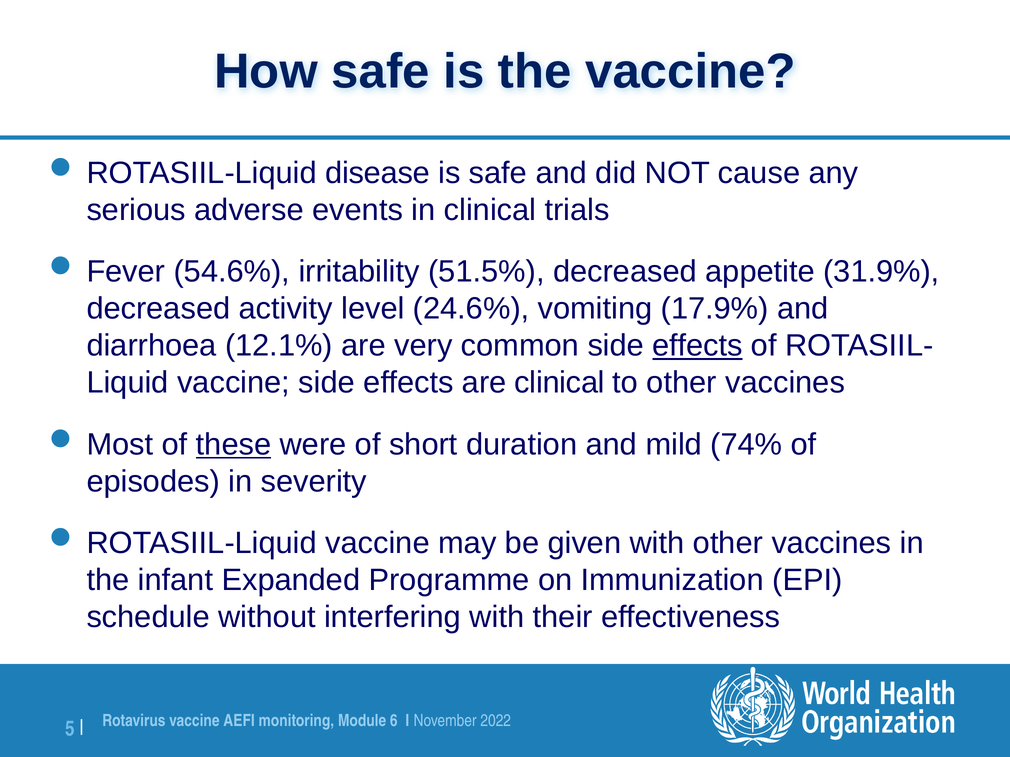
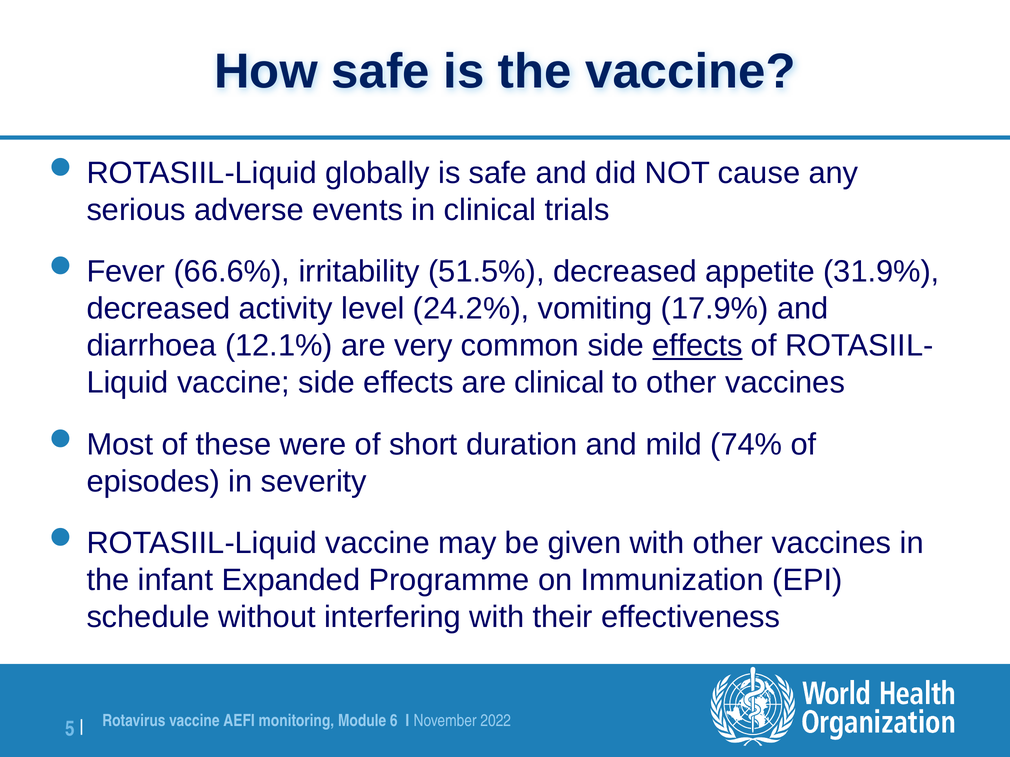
disease: disease -> globally
54.6%: 54.6% -> 66.6%
24.6%: 24.6% -> 24.2%
these underline: present -> none
